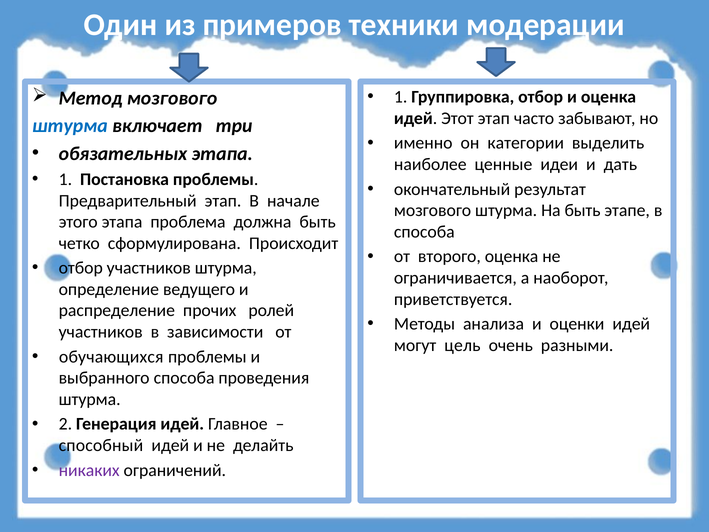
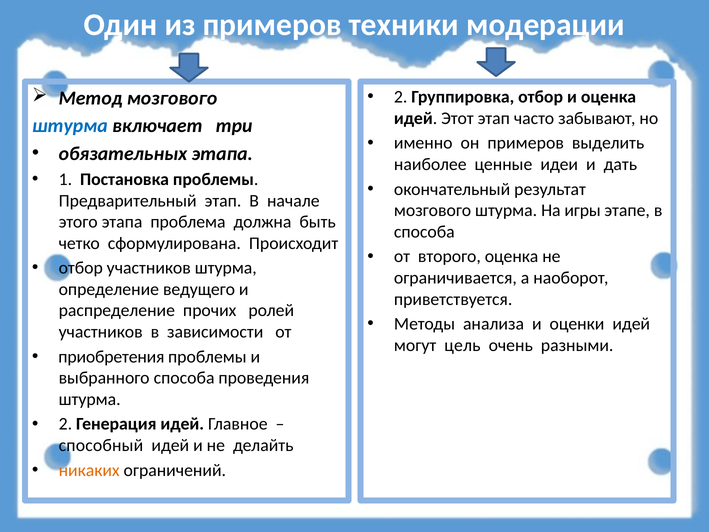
1 at (401, 97): 1 -> 2
он категории: категории -> примеров
На быть: быть -> игры
обучающихся: обучающихся -> приобретения
никаких colour: purple -> orange
